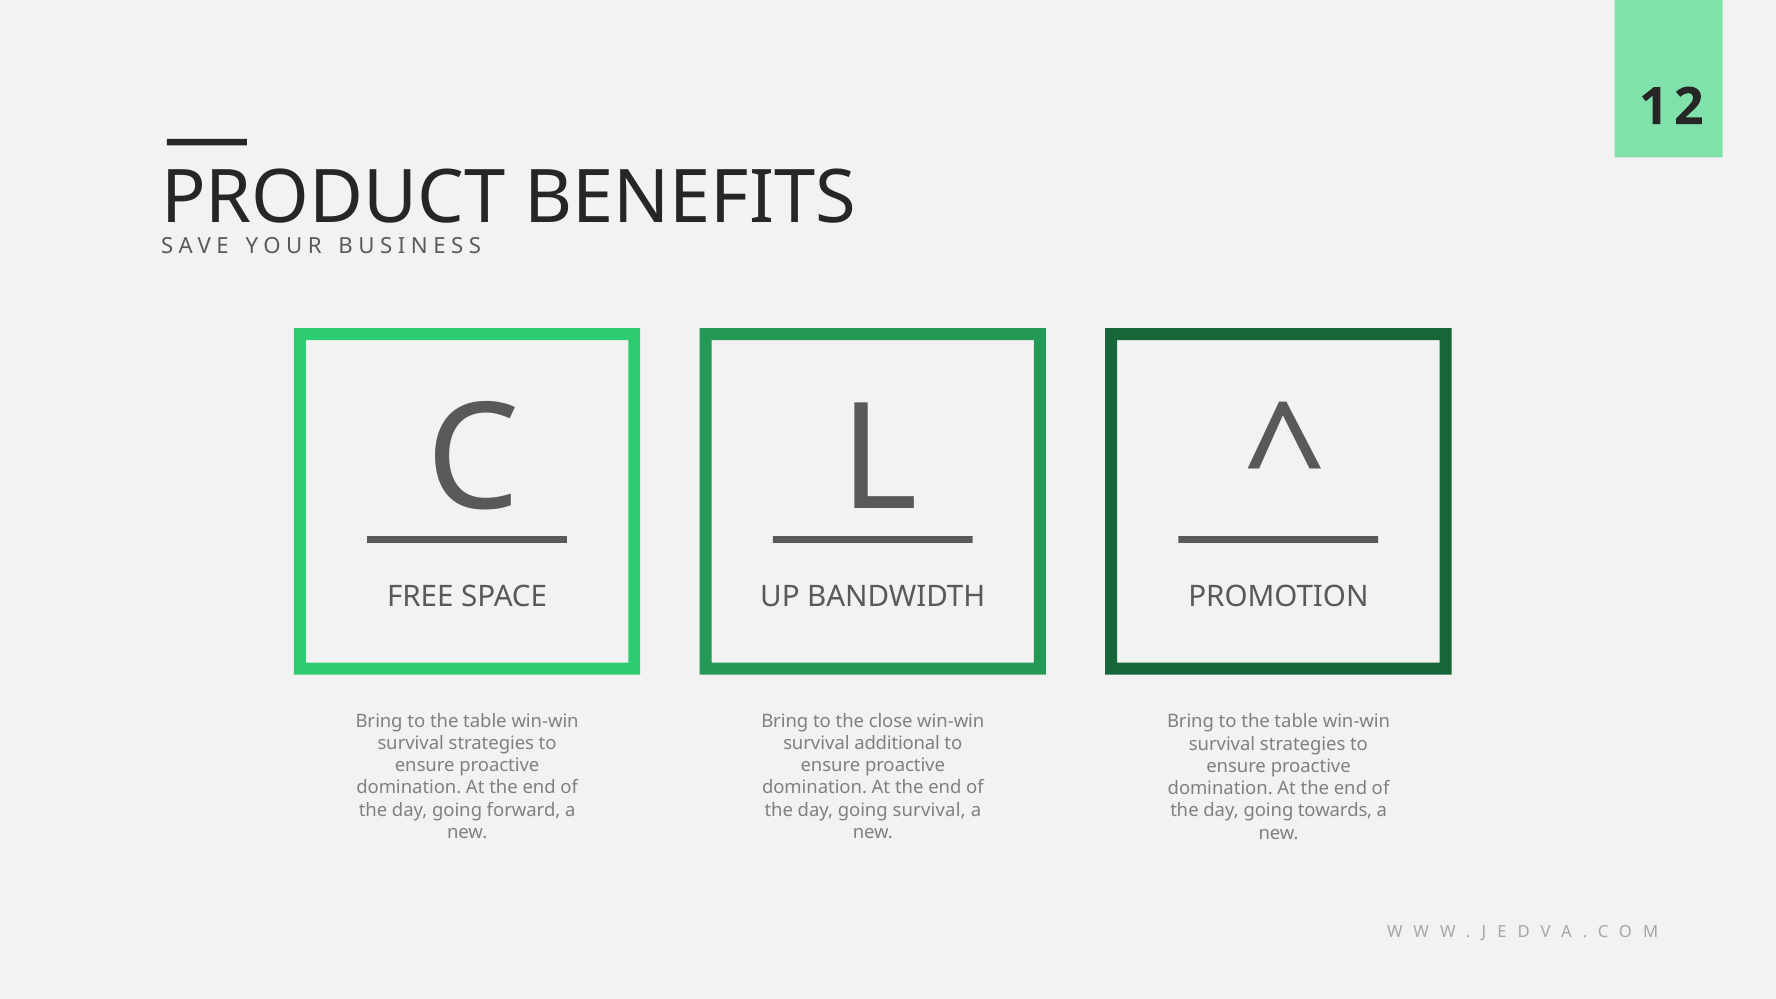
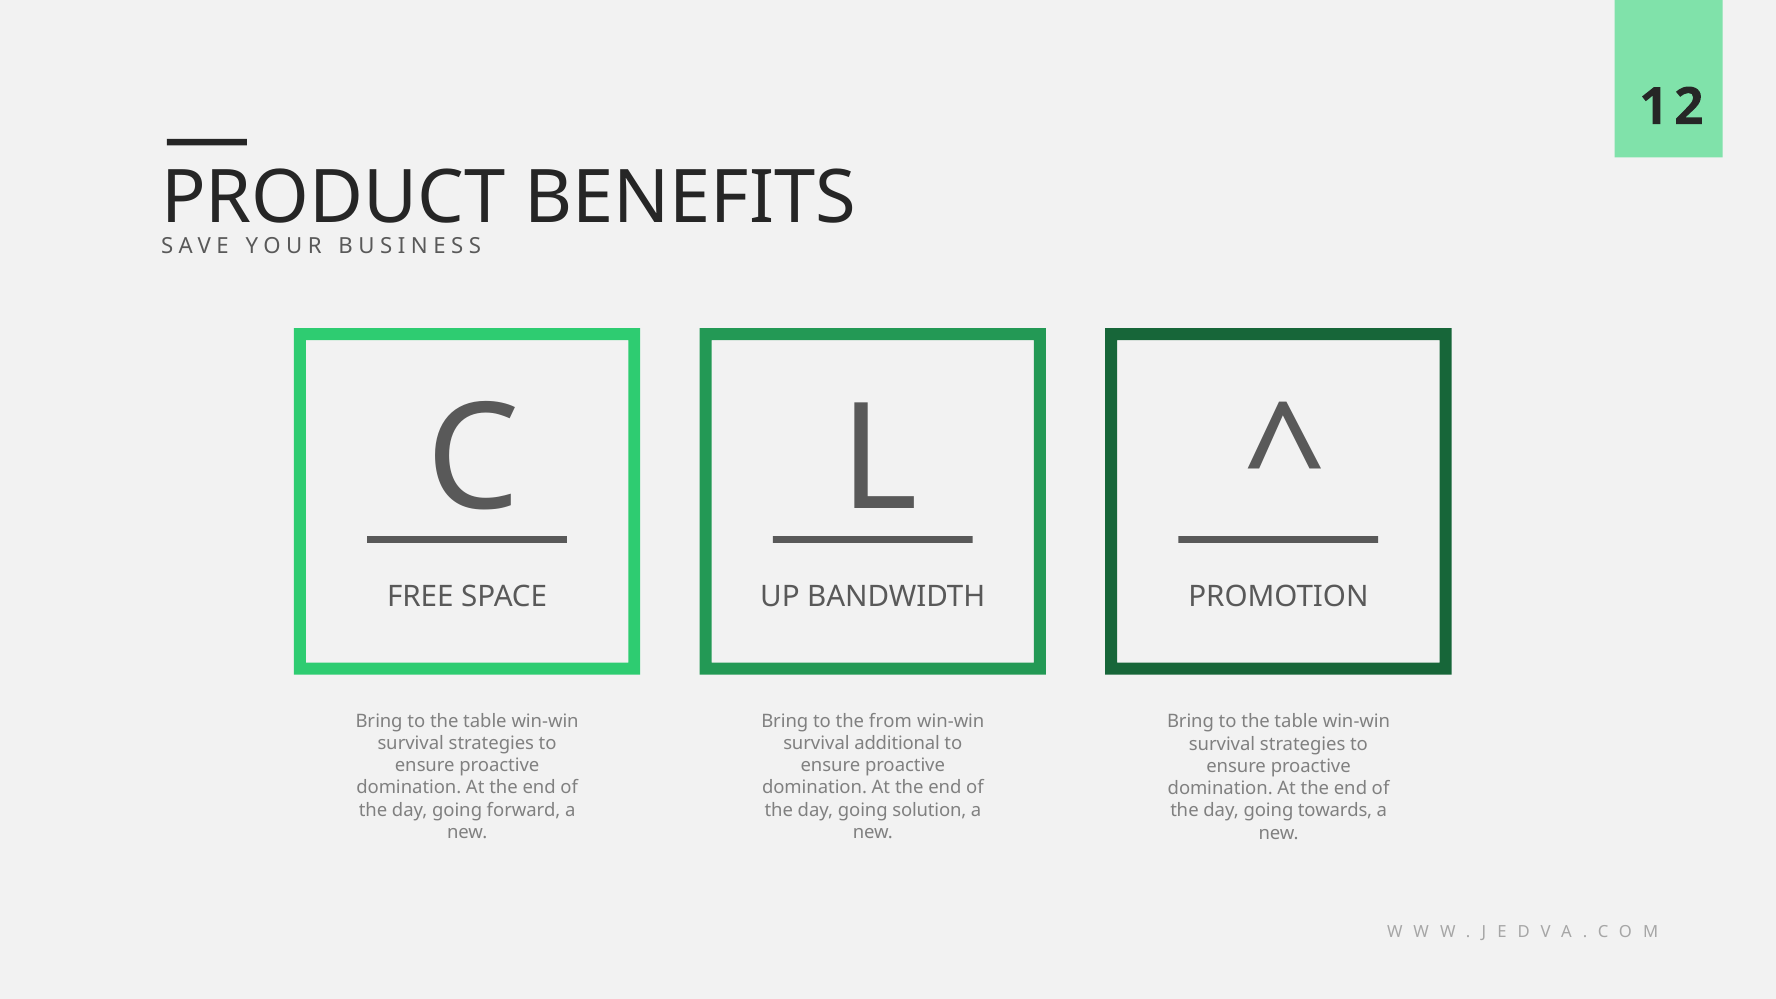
close: close -> from
going survival: survival -> solution
